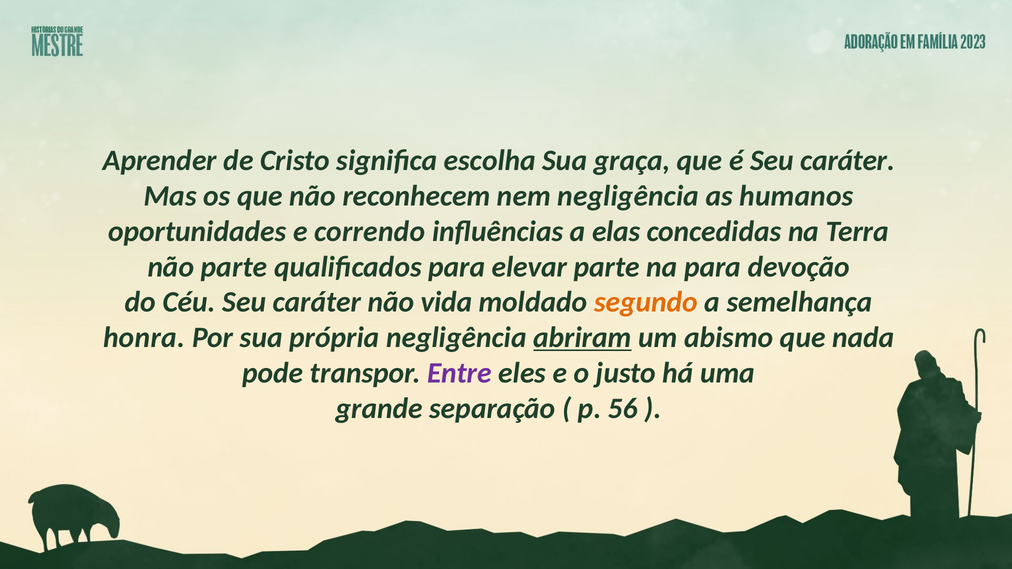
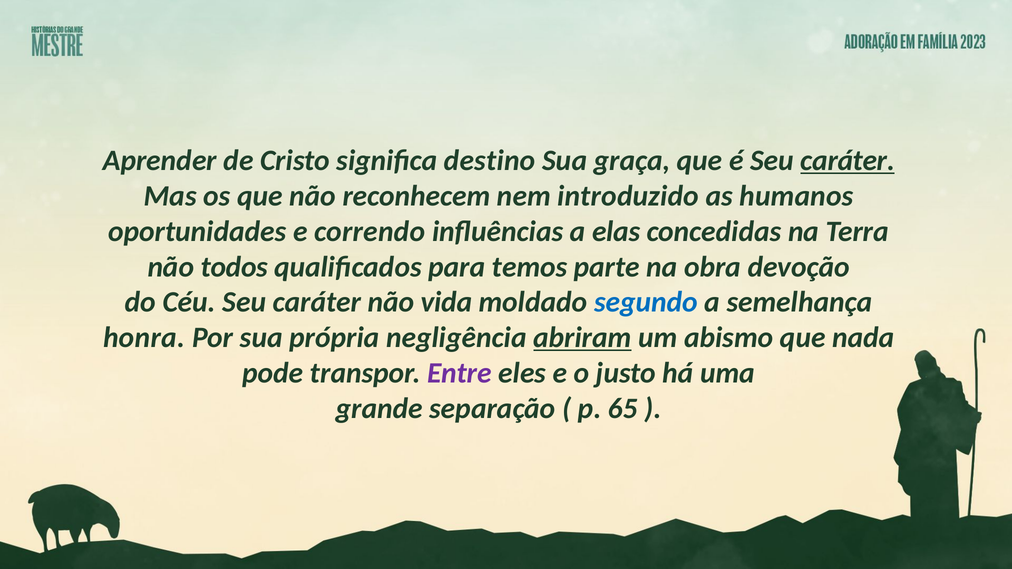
escolha: escolha -> destino
caráter at (848, 161) underline: none -> present
nem negligência: negligência -> introduzido
não parte: parte -> todos
elevar: elevar -> temos
na para: para -> obra
segundo colour: orange -> blue
56: 56 -> 65
